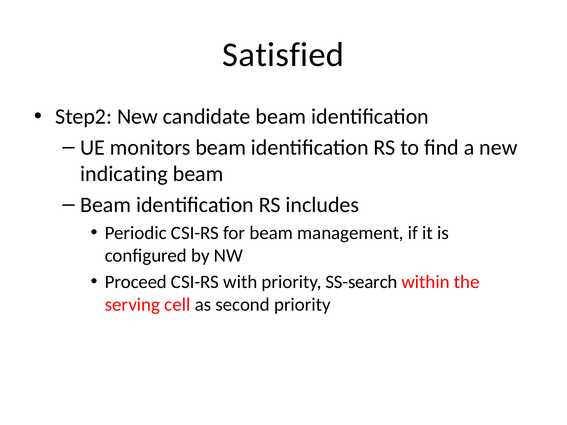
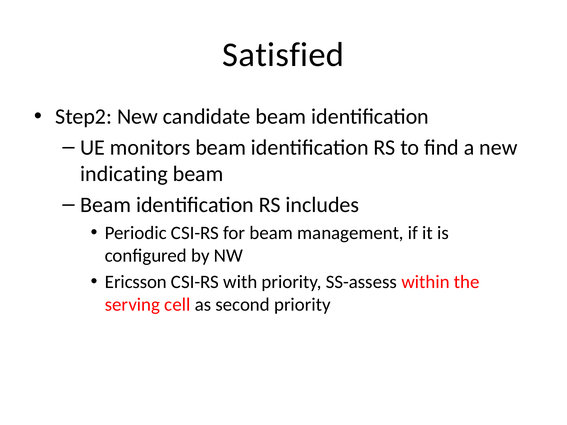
Proceed: Proceed -> Ericsson
SS-search: SS-search -> SS-assess
